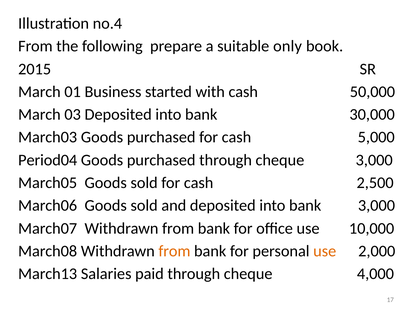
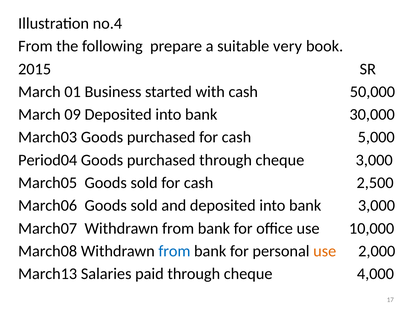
only: only -> very
03: 03 -> 09
from at (174, 251) colour: orange -> blue
